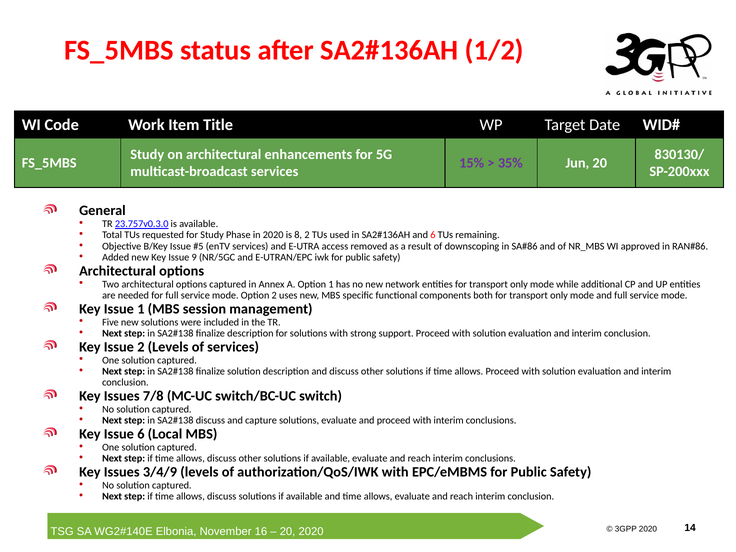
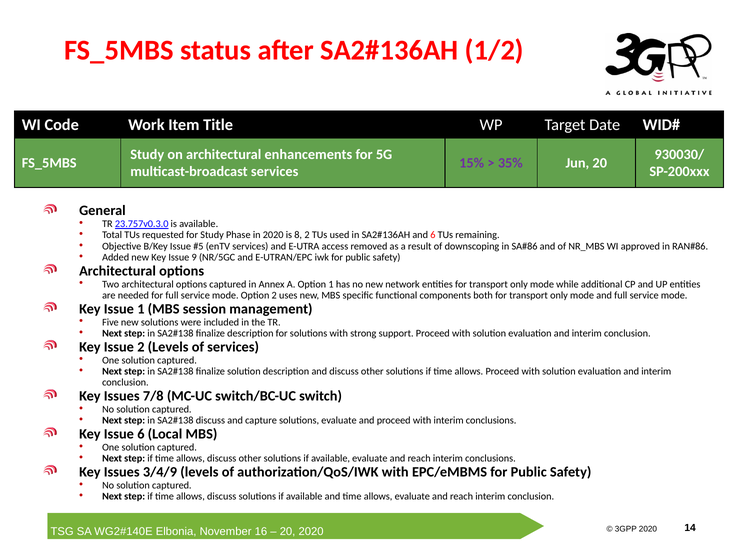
830130/: 830130/ -> 930030/
